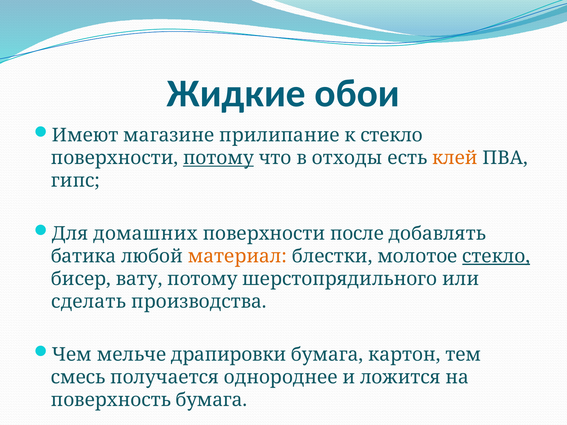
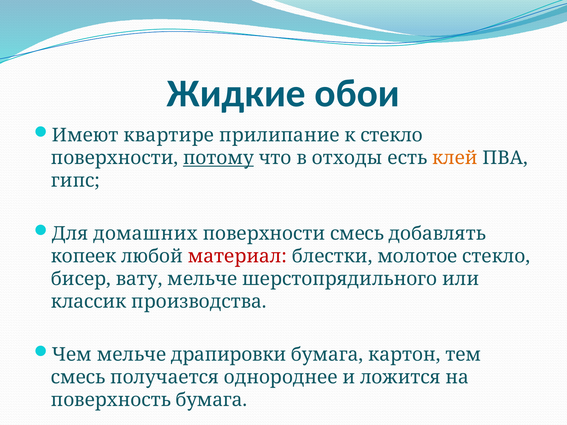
магазине: магазине -> квартире
поверхности после: после -> смесь
батика: батика -> копеек
материал colour: orange -> red
стекло at (496, 256) underline: present -> none
вату потому: потому -> мельче
сделать: сделать -> классик
